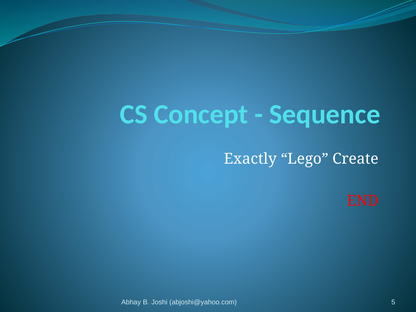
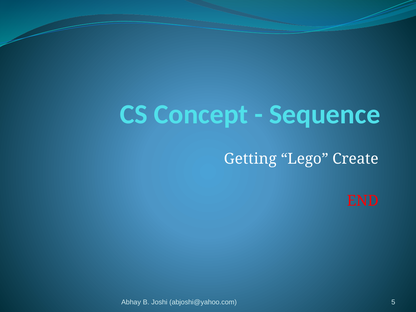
Exactly: Exactly -> Getting
